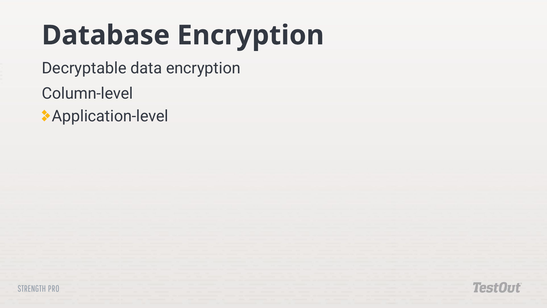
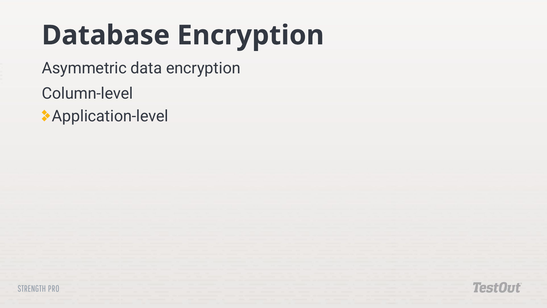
Decryptable: Decryptable -> Asymmetric
